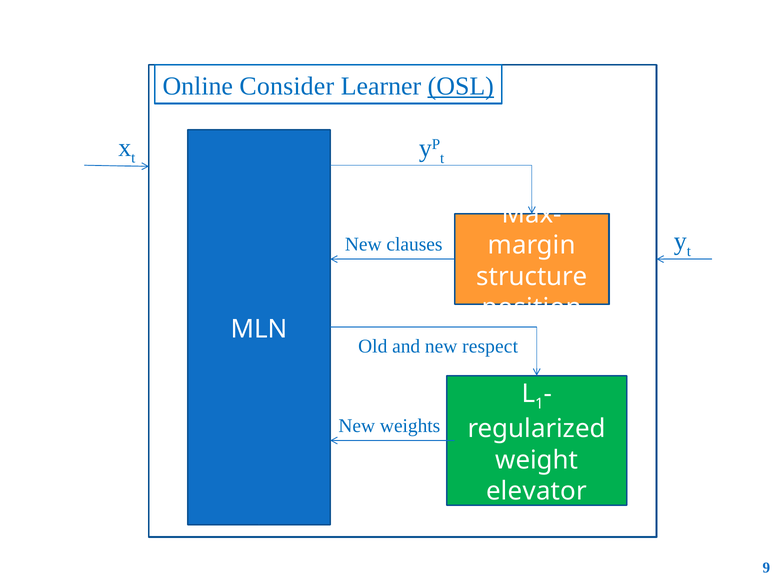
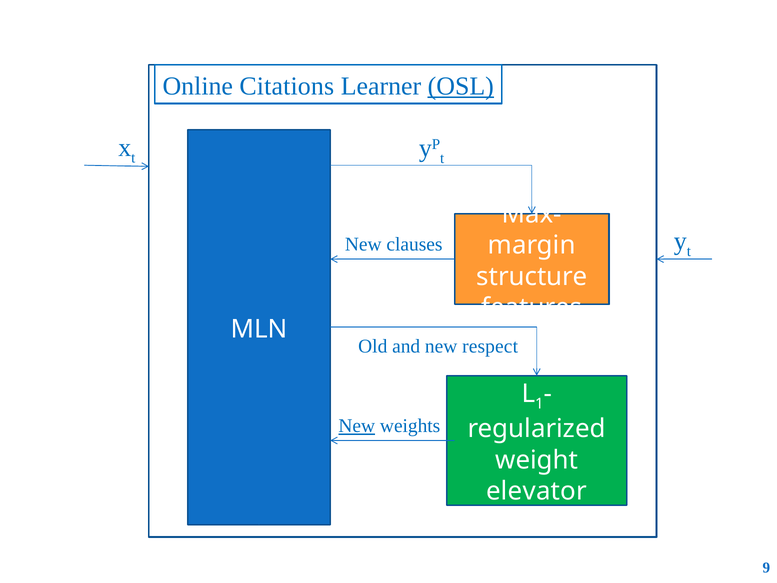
Consider: Consider -> Citations
position: position -> features
New at (357, 426) underline: none -> present
